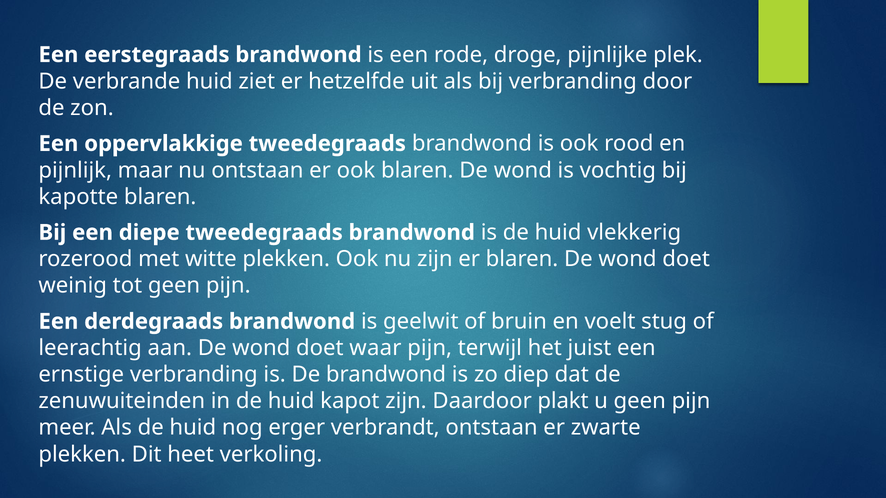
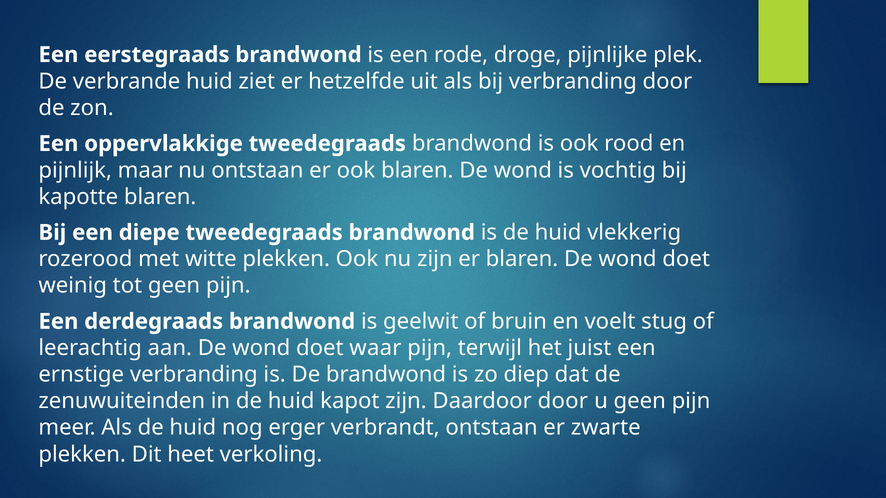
Daardoor plakt: plakt -> door
